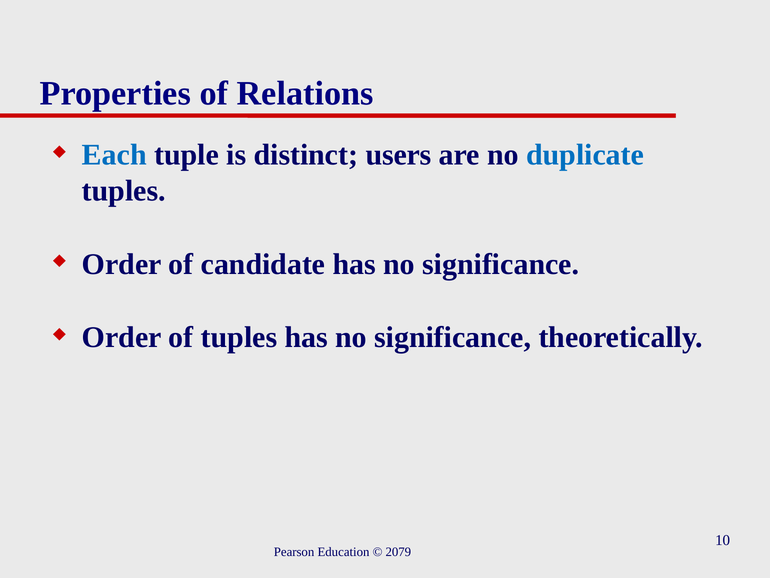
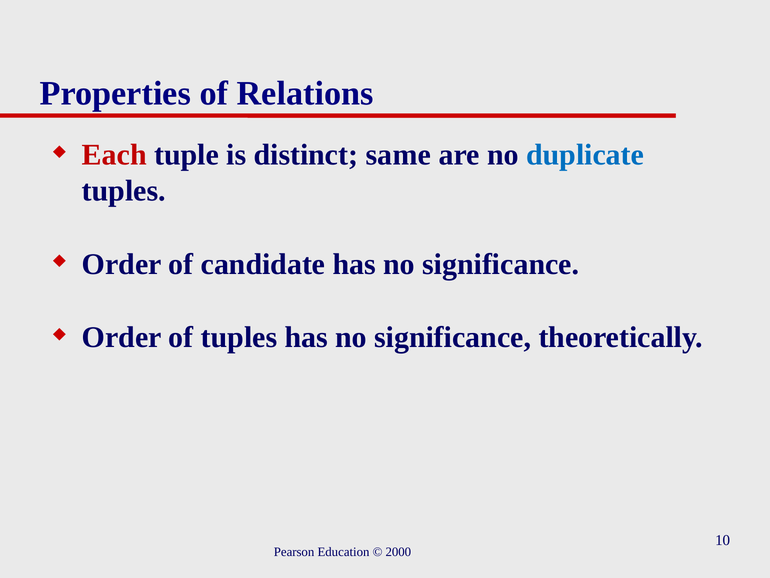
Each colour: blue -> red
users: users -> same
2079: 2079 -> 2000
